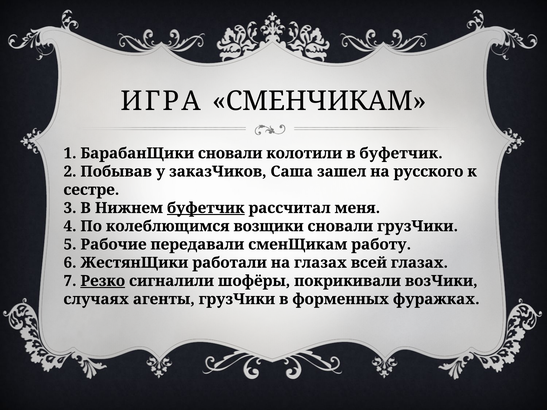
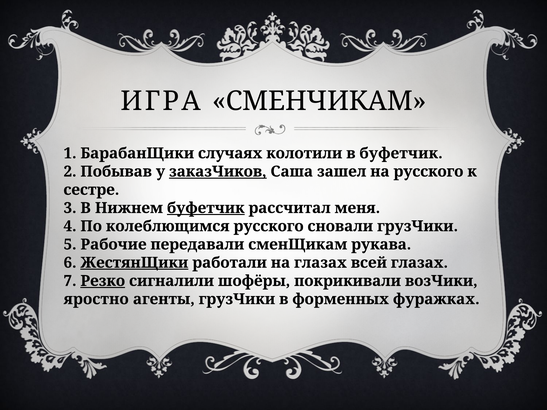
БарабанЩики сновали: сновали -> случаях
заказЧиков underline: none -> present
колеблющимся возщики: возщики -> русского
работу: работу -> рукава
ЖестянЩики underline: none -> present
случаях: случаях -> яростно
